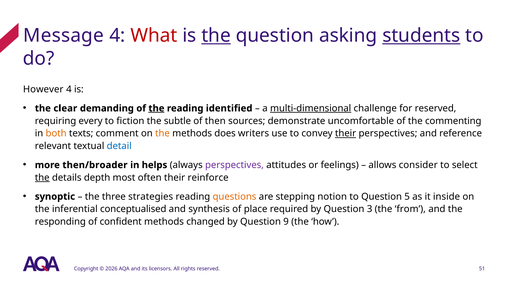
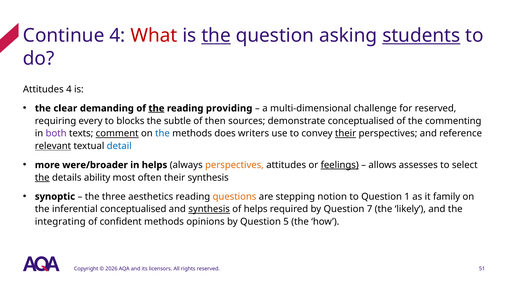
Message: Message -> Continue
However at (43, 89): However -> Attitudes
identified: identified -> providing
multi-dimensional underline: present -> none
fiction: fiction -> blocks
demonstrate uncomfortable: uncomfortable -> conceptualised
both colour: orange -> purple
comment underline: none -> present
the at (162, 133) colour: orange -> blue
relevant underline: none -> present
then/broader: then/broader -> were/broader
perspectives at (234, 165) colour: purple -> orange
feelings underline: none -> present
consider: consider -> assesses
depth: depth -> ability
their reinforce: reinforce -> synthesis
strategies: strategies -> aesthetics
5: 5 -> 1
inside: inside -> family
synthesis at (209, 209) underline: none -> present
of place: place -> helps
3: 3 -> 7
from: from -> likely
responding: responding -> integrating
changed: changed -> opinions
9: 9 -> 5
